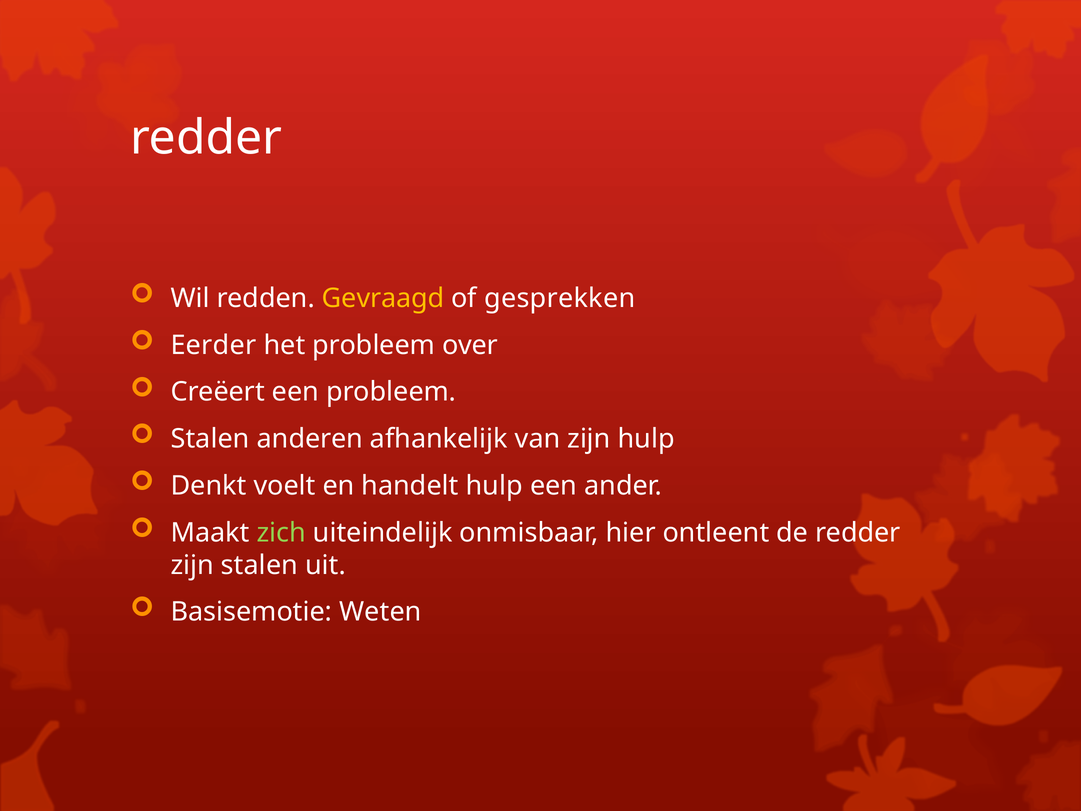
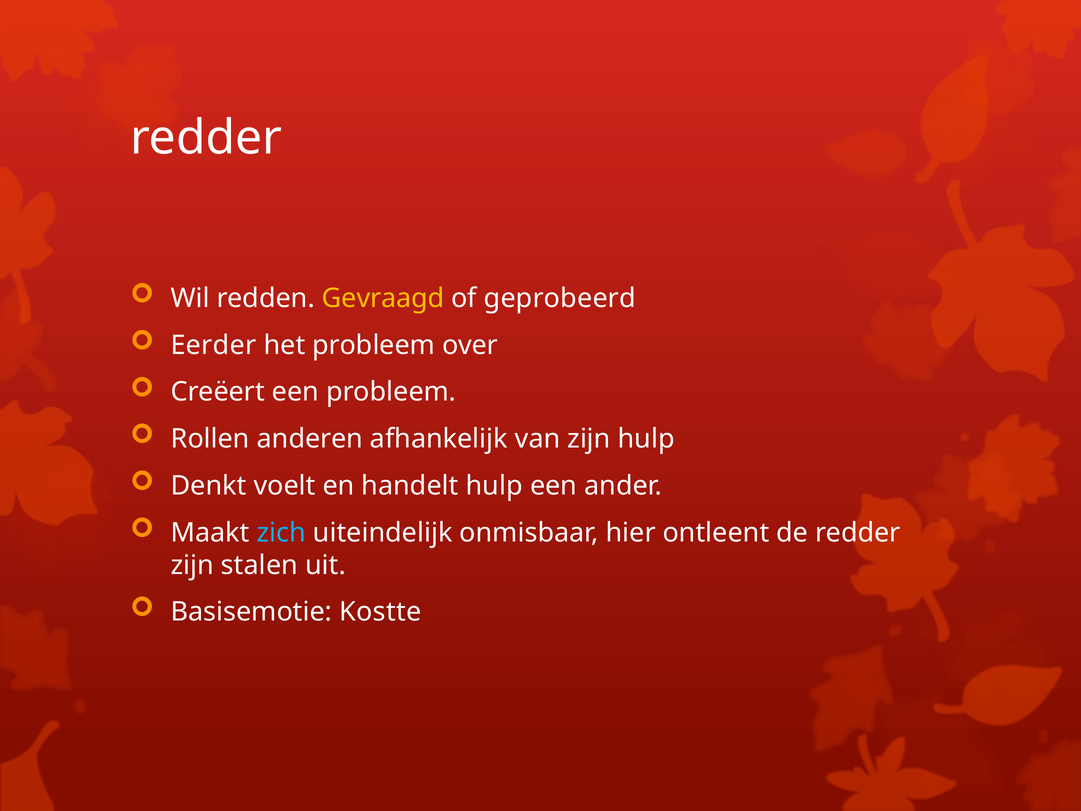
gesprekken: gesprekken -> geprobeerd
Stalen at (210, 439): Stalen -> Rollen
zich colour: light green -> light blue
Weten: Weten -> Kostte
